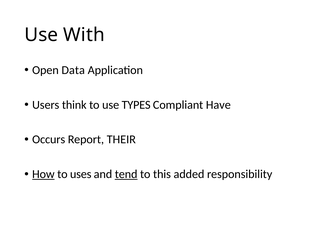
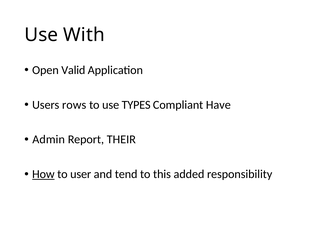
Data: Data -> Valid
think: think -> rows
Occurs: Occurs -> Admin
uses: uses -> user
tend underline: present -> none
